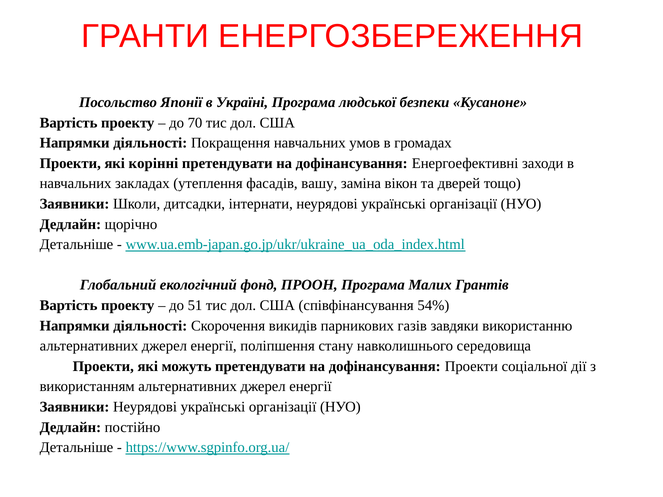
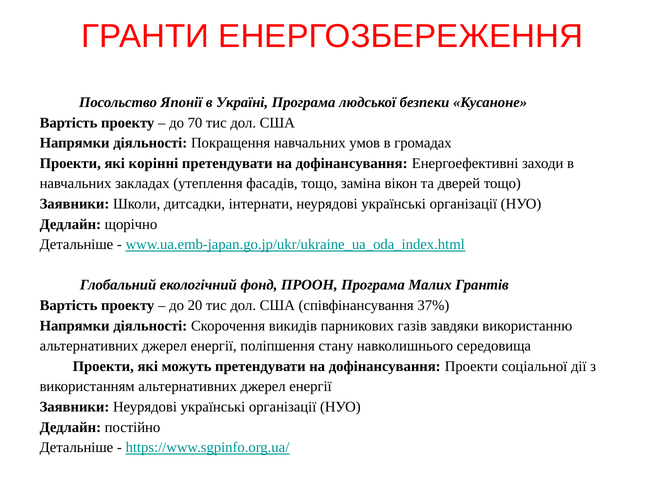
фасадів вашу: вашу -> тощо
51: 51 -> 20
54%: 54% -> 37%
